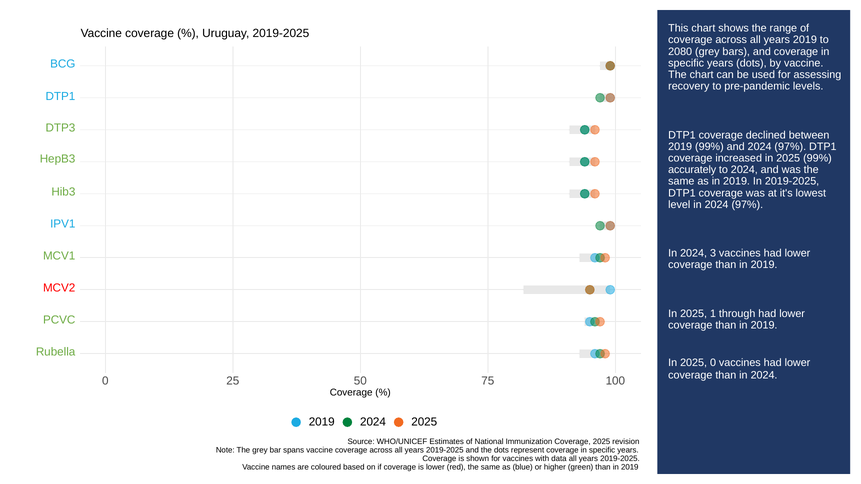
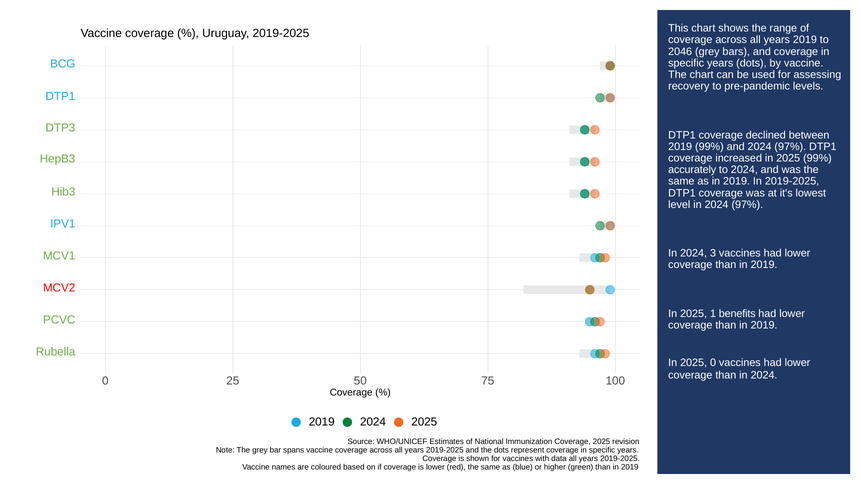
2080: 2080 -> 2046
through: through -> benefits
